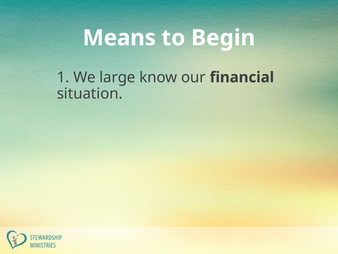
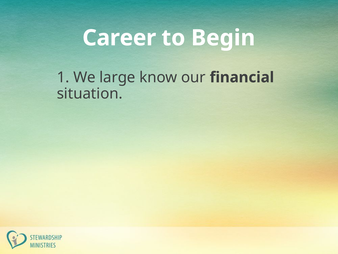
Means: Means -> Career
